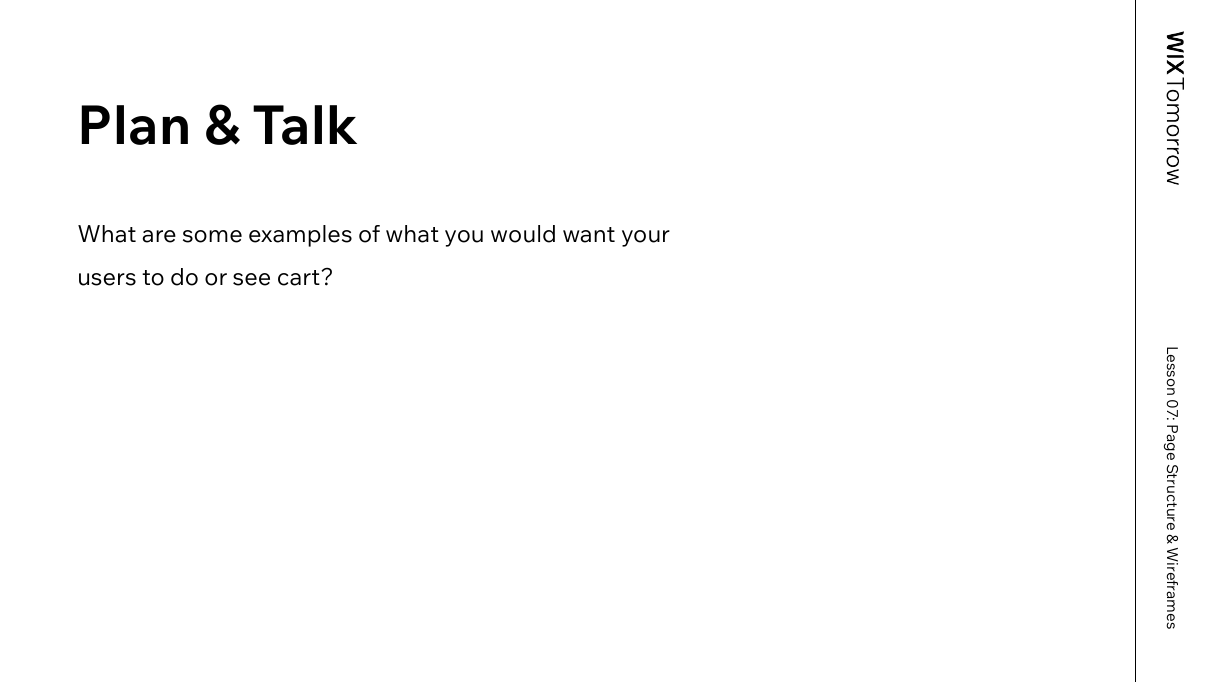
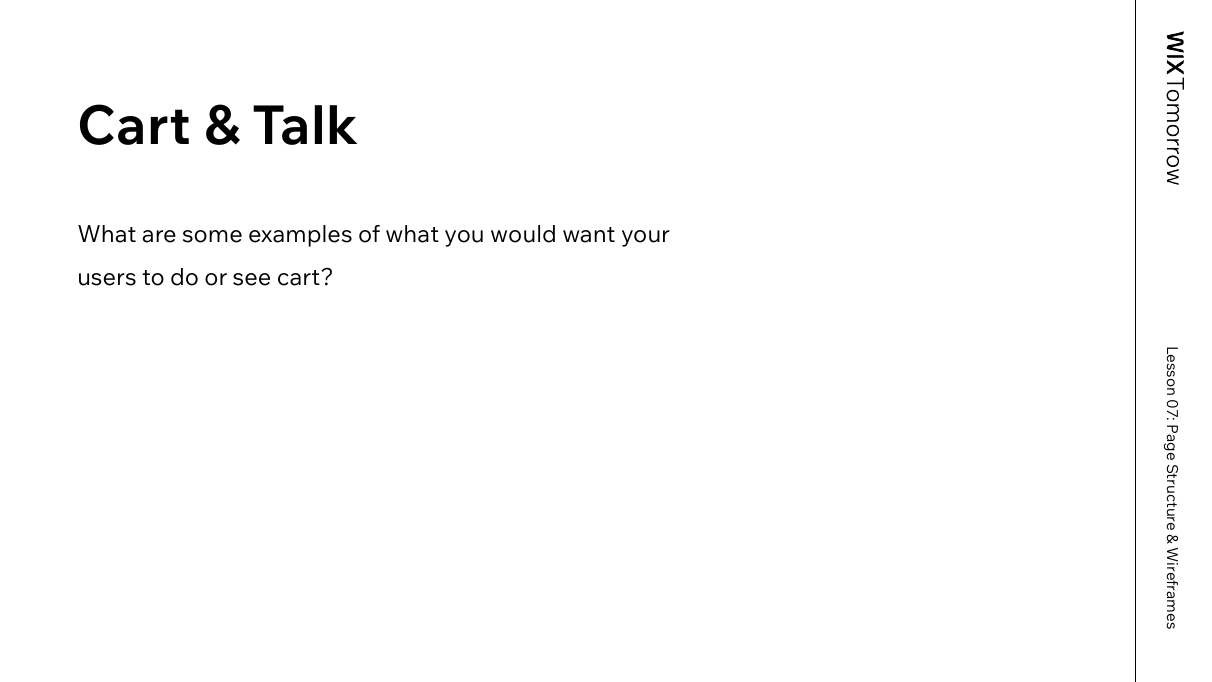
Plan at (134, 127): Plan -> Cart
